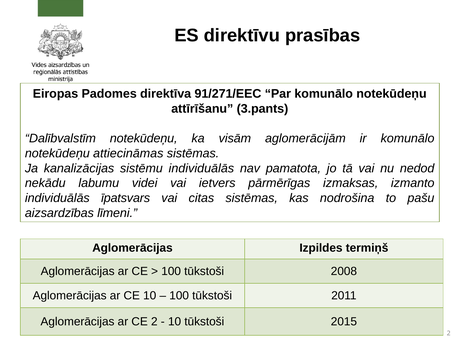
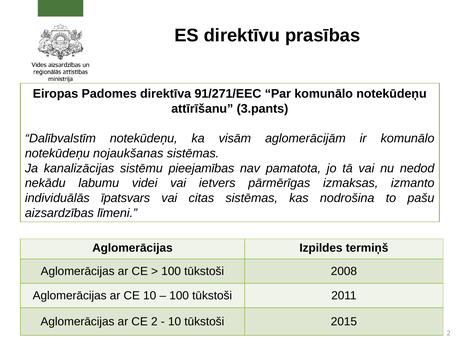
attiecināmas: attiecināmas -> nojaukšanas
sistēmu individuālās: individuālās -> pieejamības
